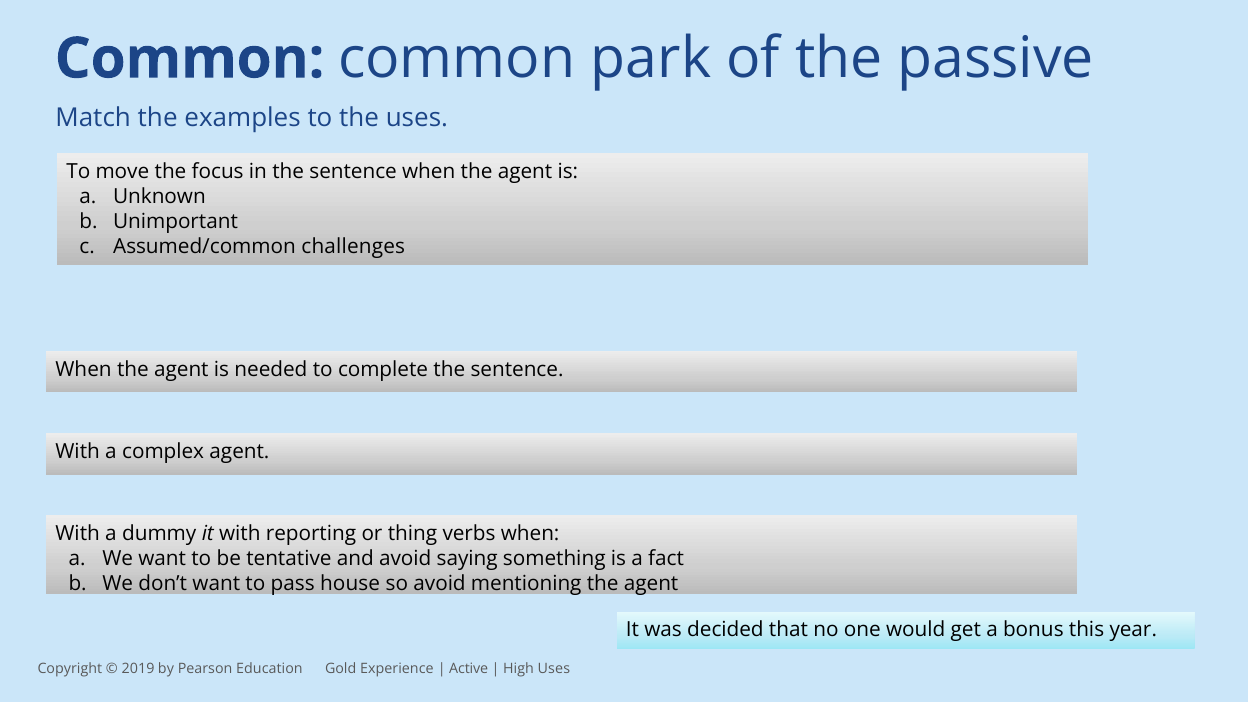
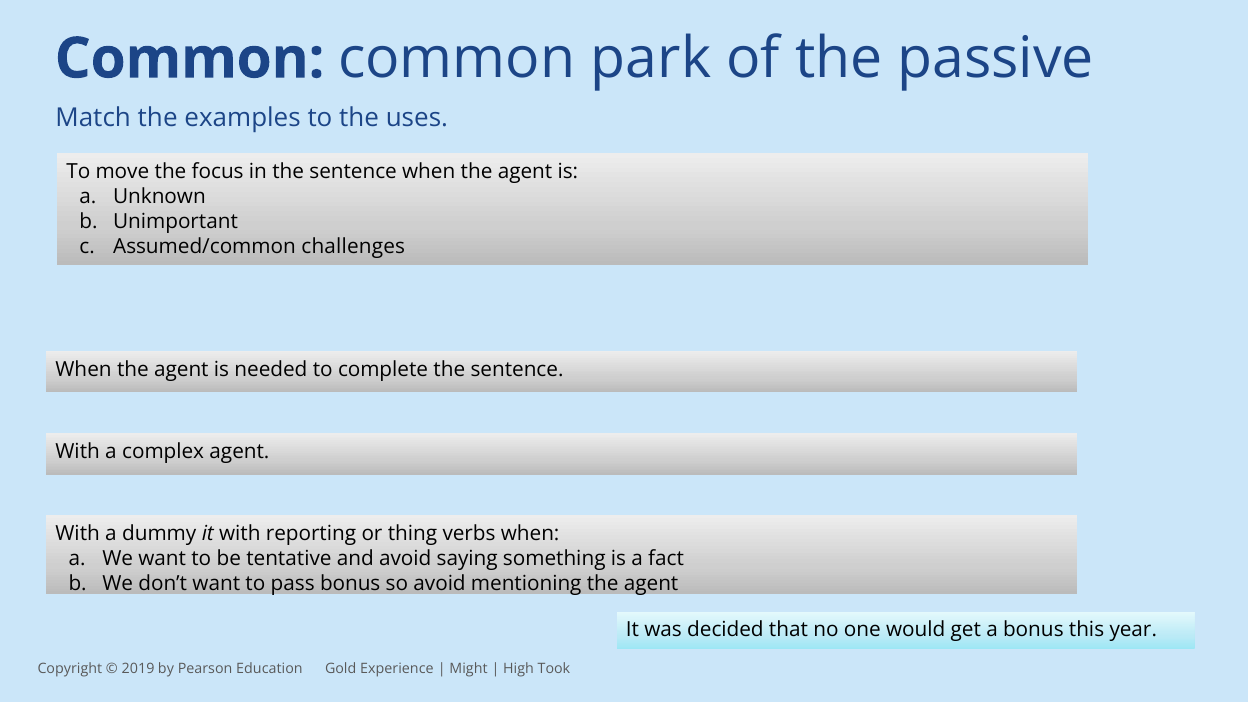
pass house: house -> bonus
Active: Active -> Might
High Uses: Uses -> Took
